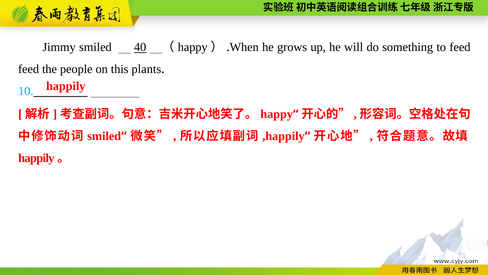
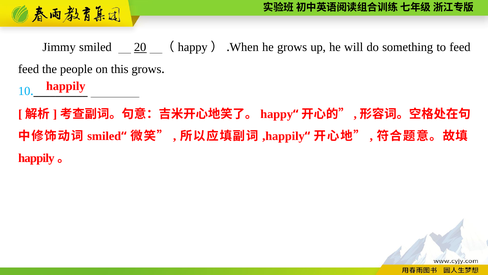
40: 40 -> 20
this plants: plants -> grows
